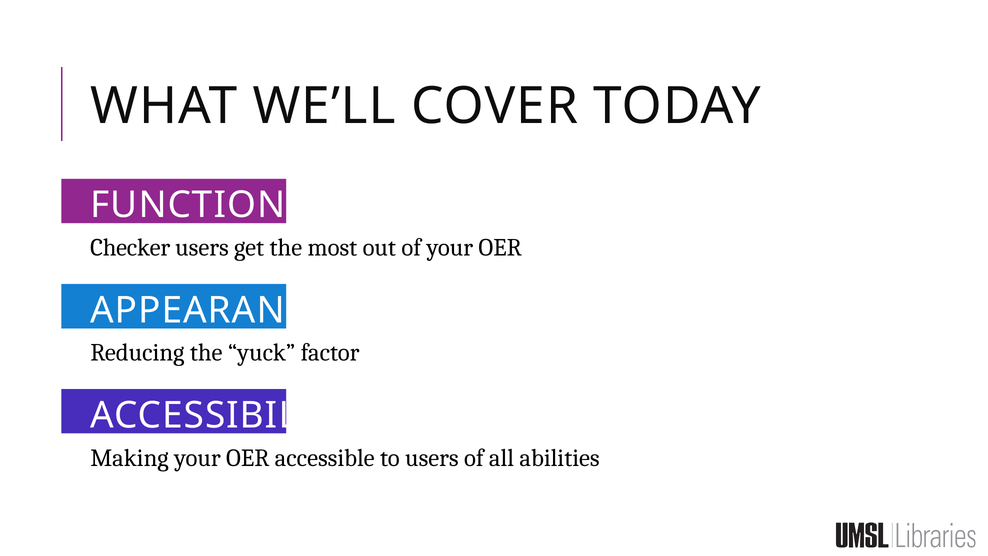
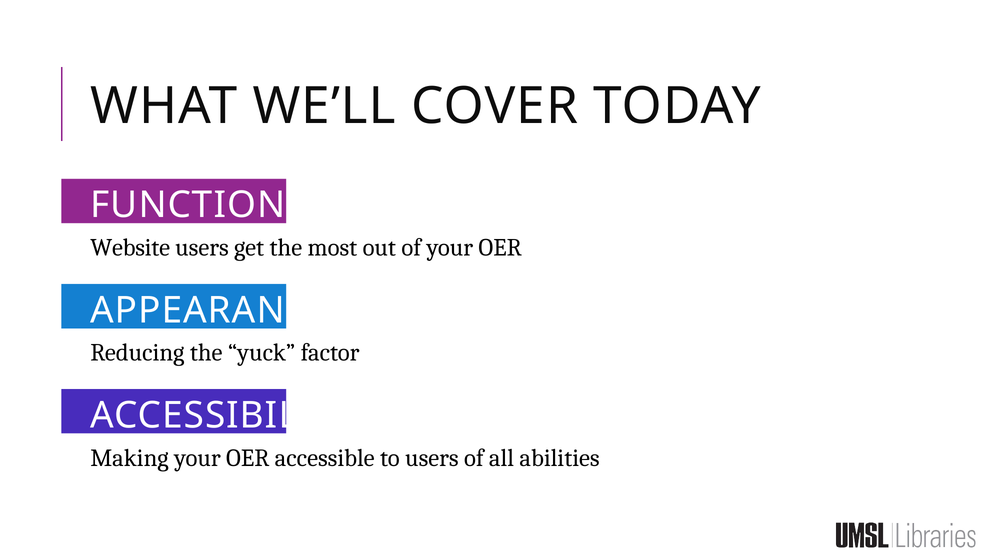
Checker: Checker -> Website
